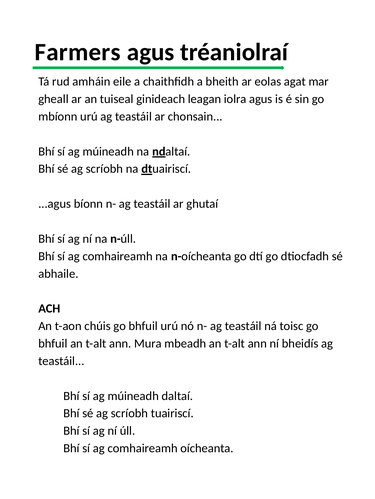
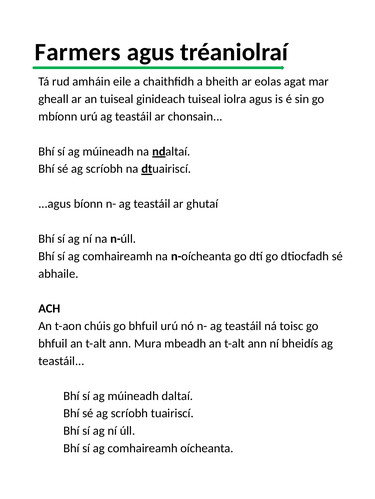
ginideach leagan: leagan -> tuiseal
